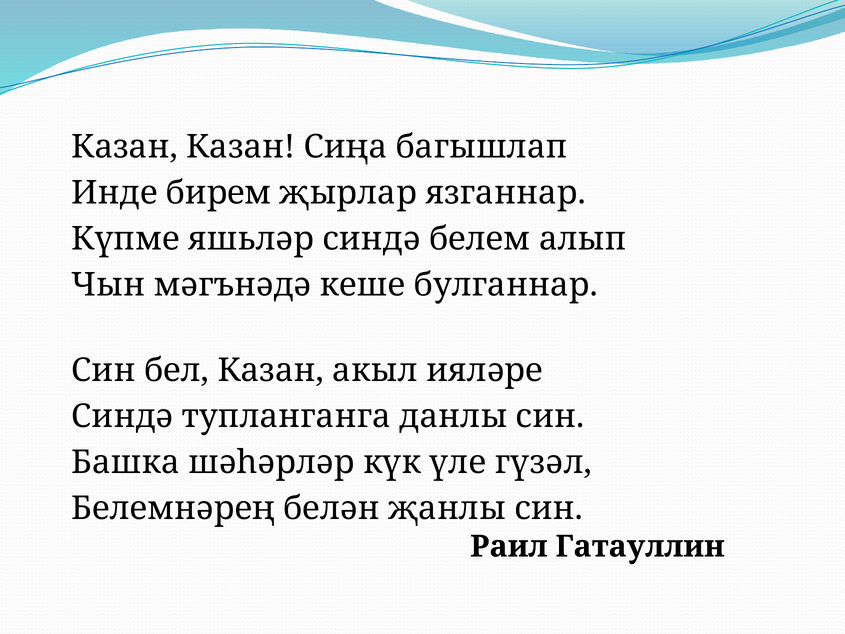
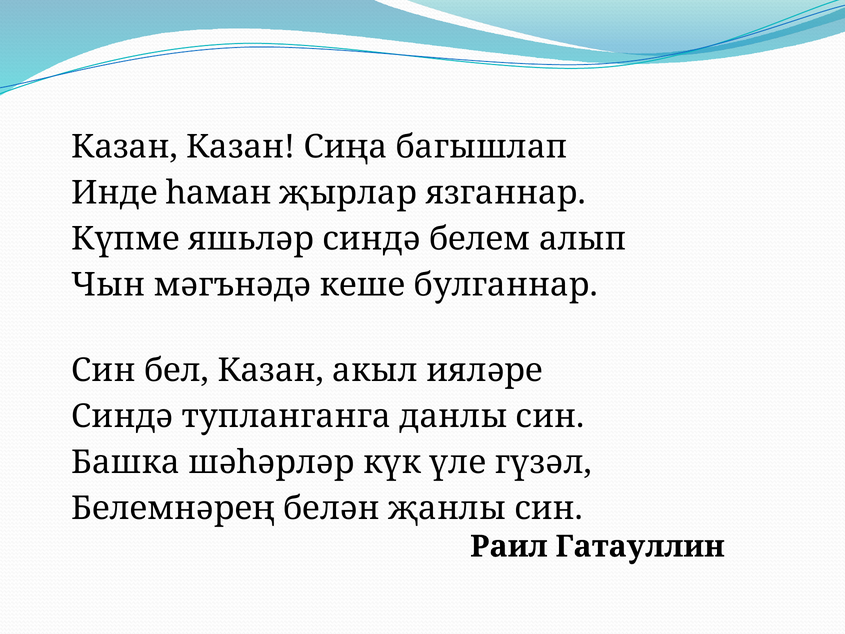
бирем: бирем -> һаман
